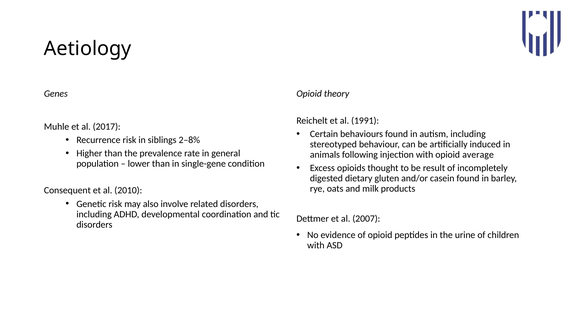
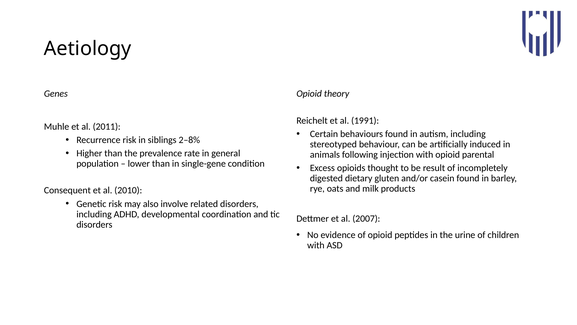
2017: 2017 -> 2011
average: average -> parental
